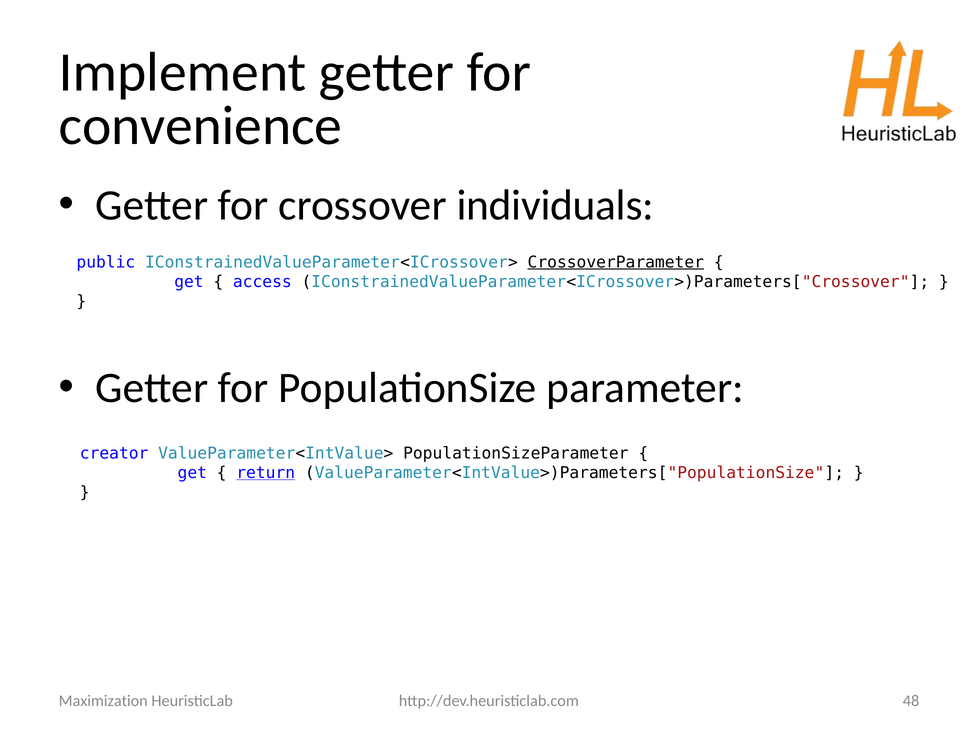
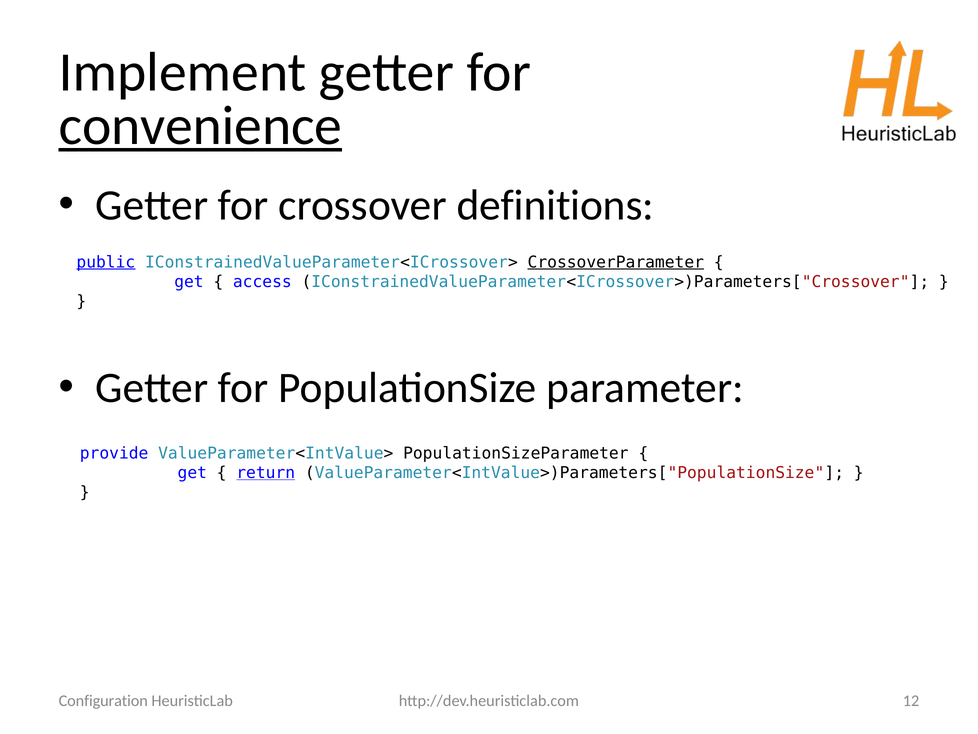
convenience underline: none -> present
individuals: individuals -> definitions
public underline: none -> present
creator: creator -> provide
48: 48 -> 12
Maximization: Maximization -> Configuration
